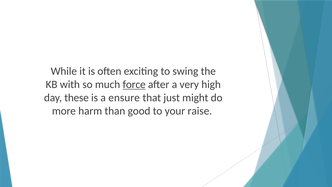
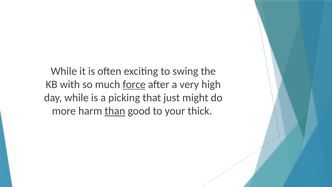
day these: these -> while
ensure: ensure -> picking
than underline: none -> present
raise: raise -> thick
